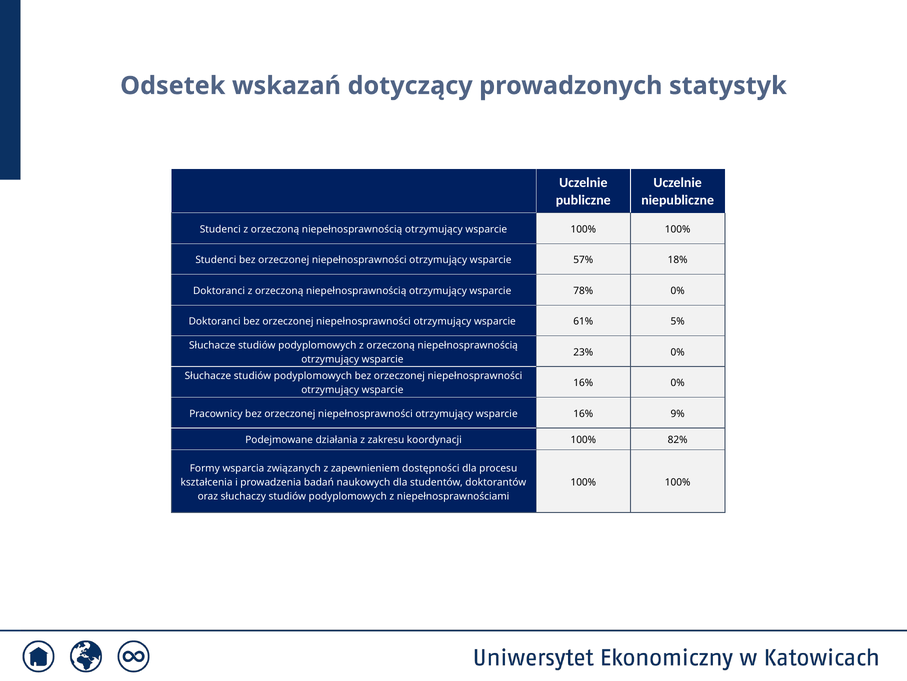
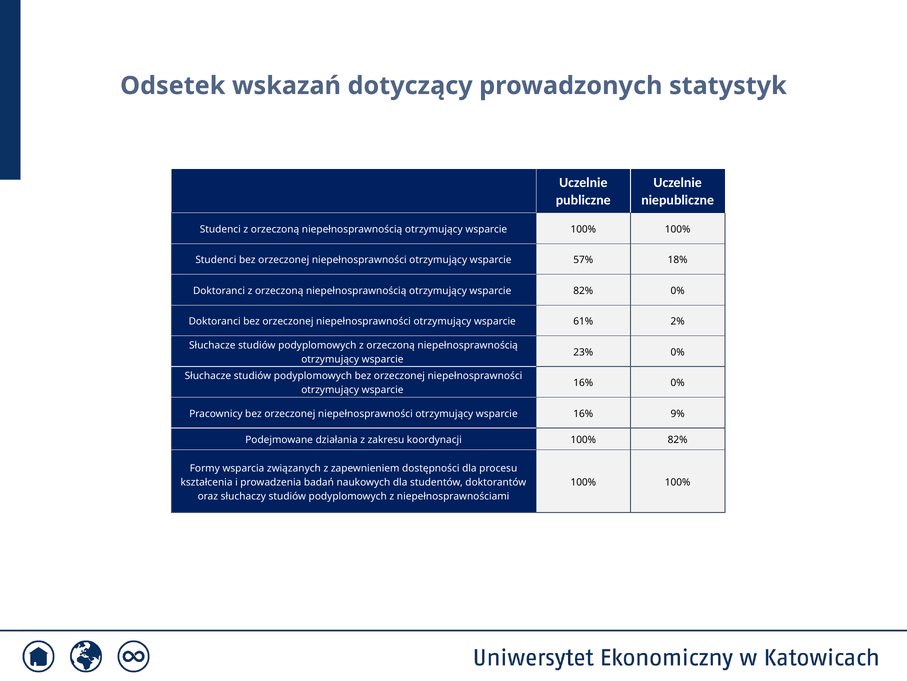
wsparcie 78%: 78% -> 82%
5%: 5% -> 2%
